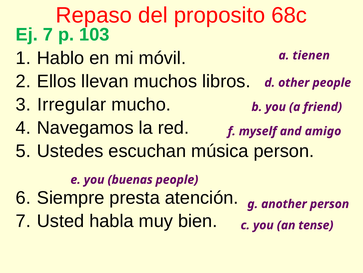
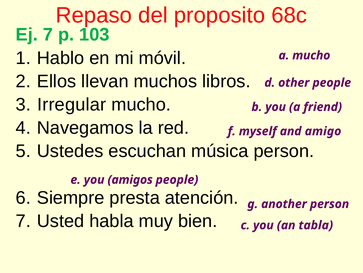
a tienen: tienen -> mucho
buenas: buenas -> amigos
tense: tense -> tabla
